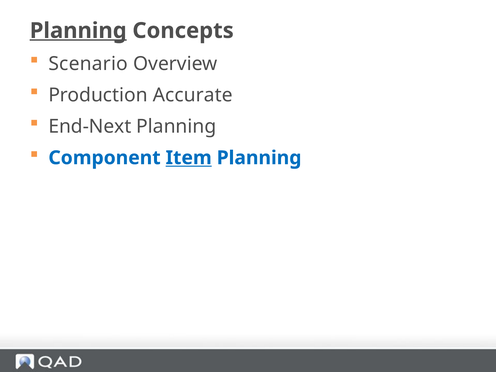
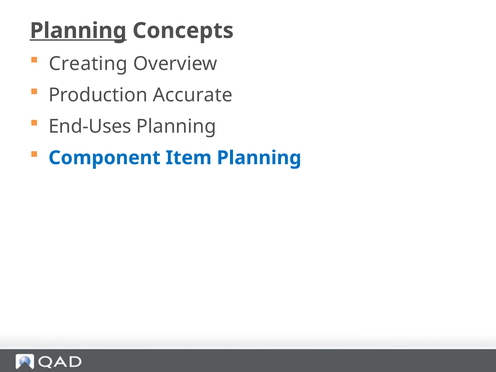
Scenario: Scenario -> Creating
End-Next: End-Next -> End-Uses
Item underline: present -> none
